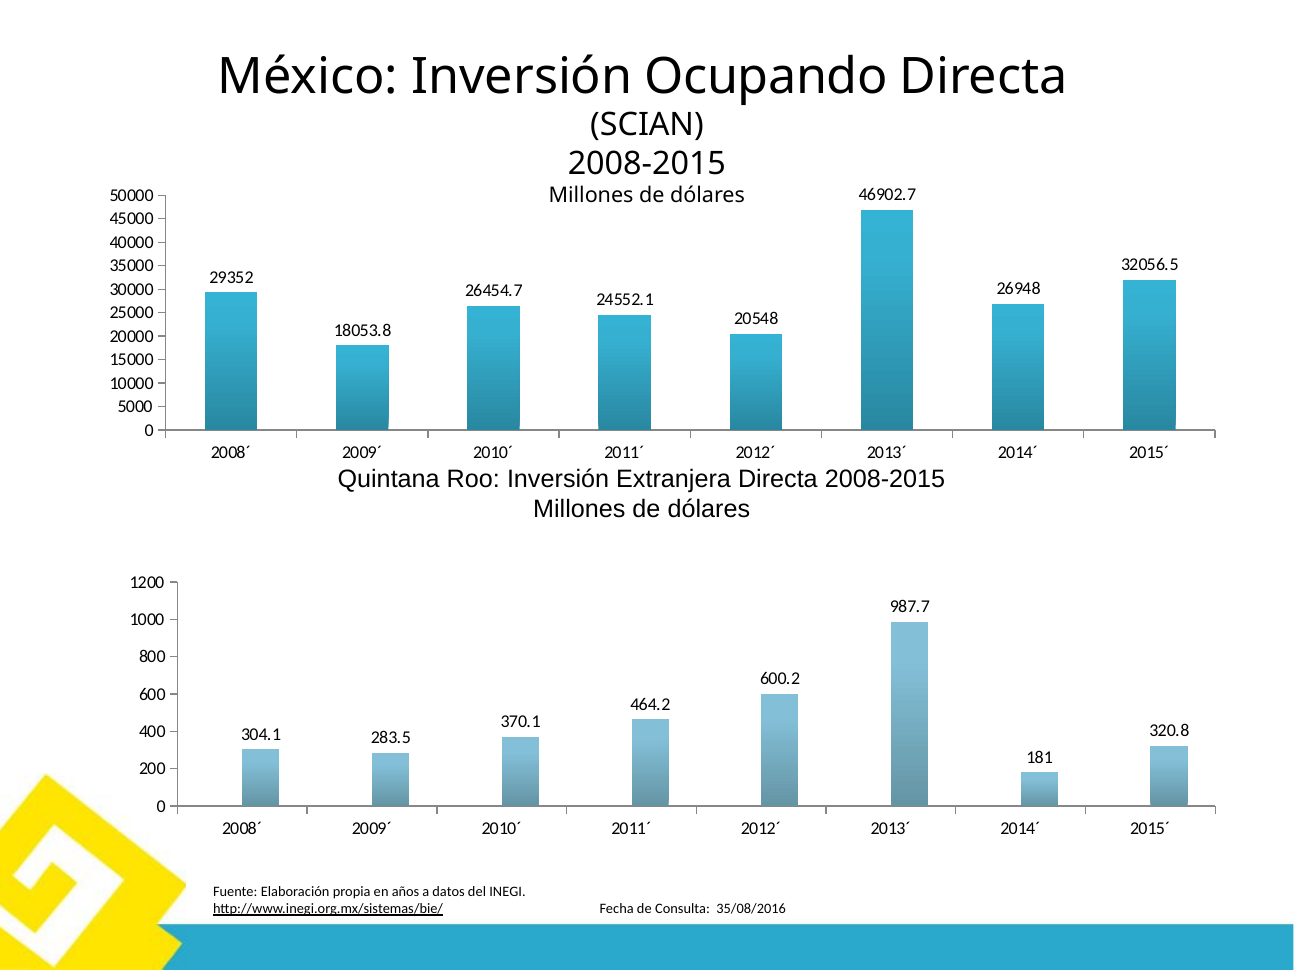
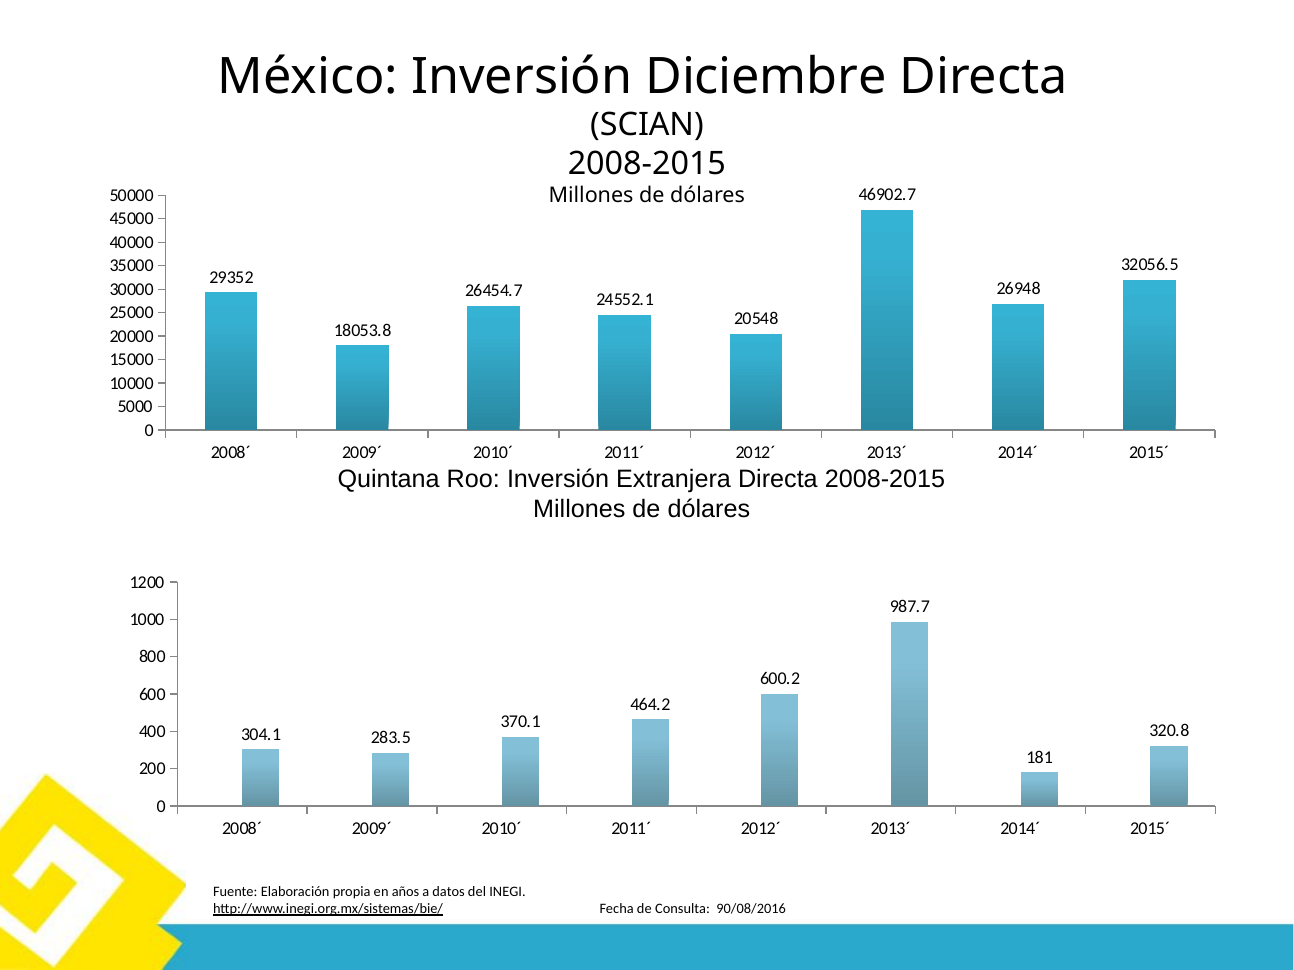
Ocupando: Ocupando -> Diciembre
35/08/2016: 35/08/2016 -> 90/08/2016
